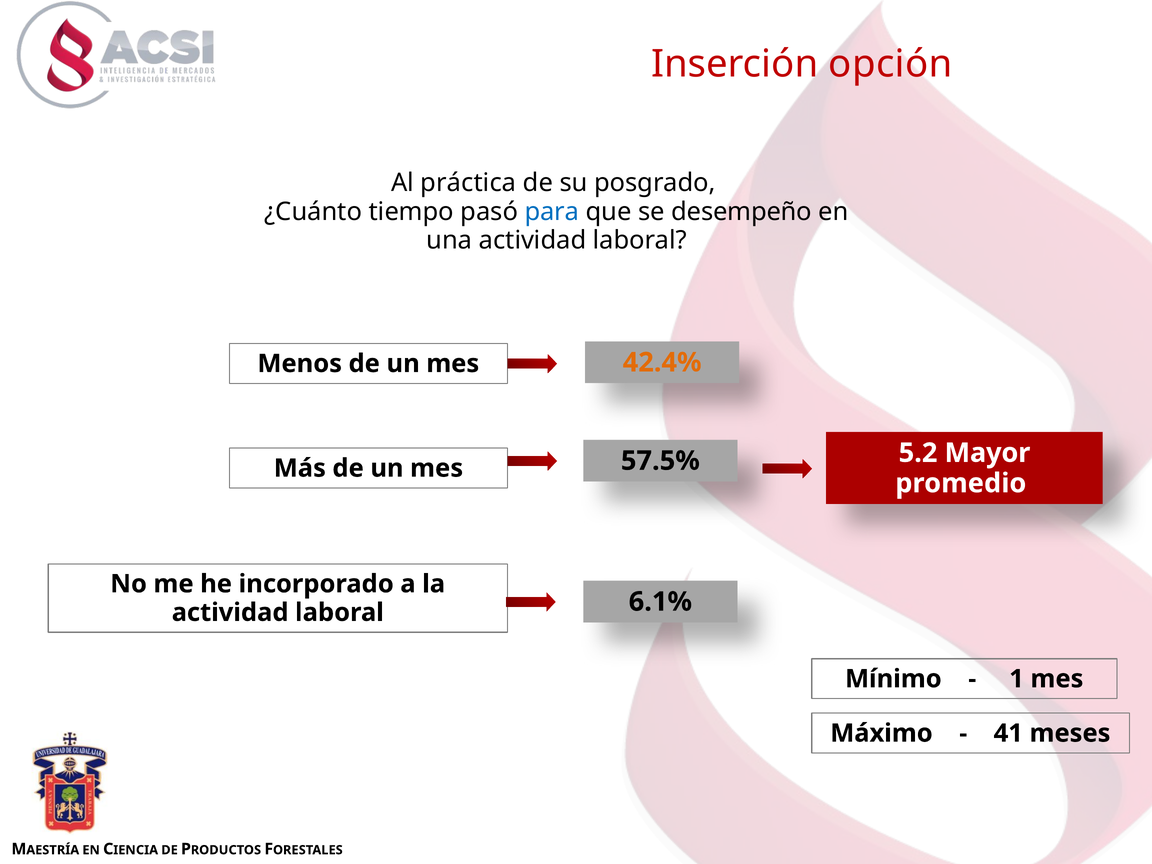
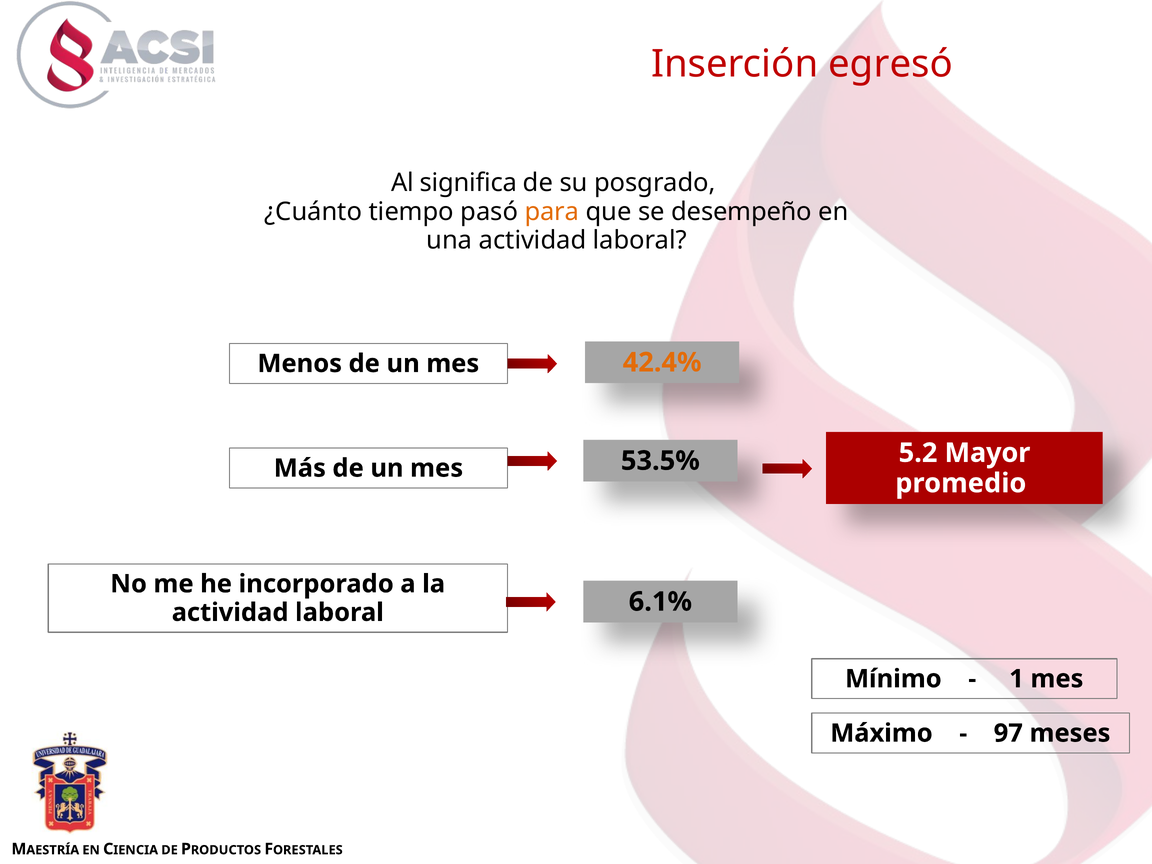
opción: opción -> egresó
práctica: práctica -> significa
para colour: blue -> orange
57.5%: 57.5% -> 53.5%
41: 41 -> 97
